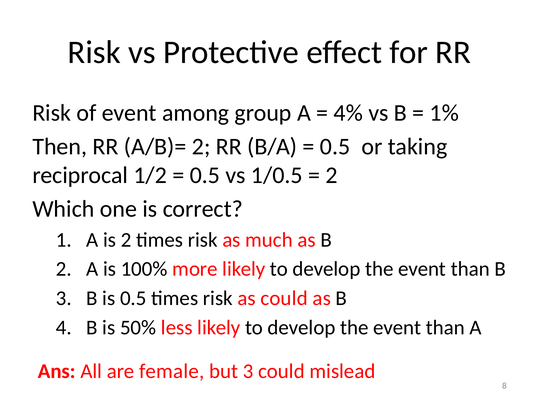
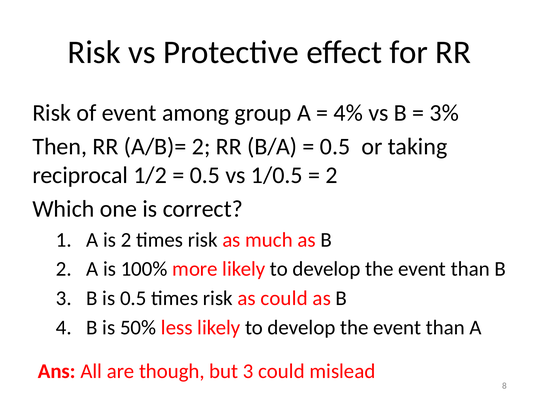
1%: 1% -> 3%
female: female -> though
